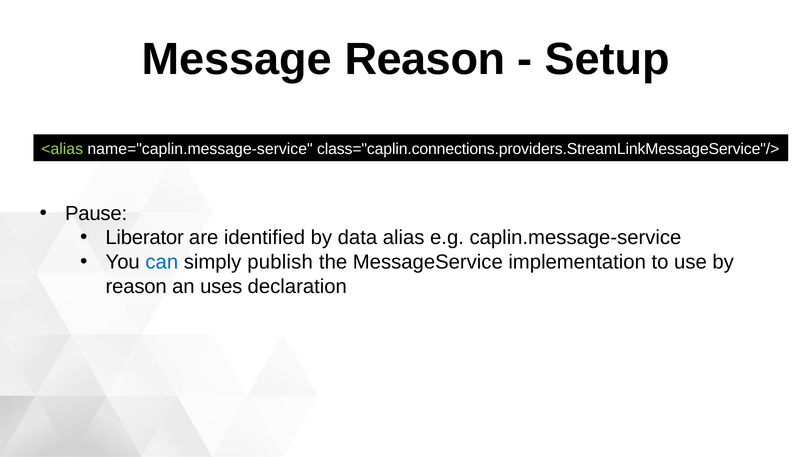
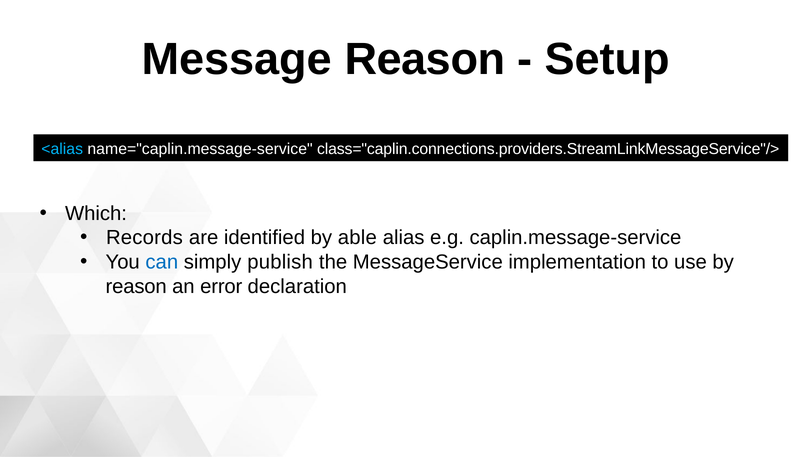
<alias colour: light green -> light blue
Pause: Pause -> Which
Liberator: Liberator -> Records
data: data -> able
uses: uses -> error
